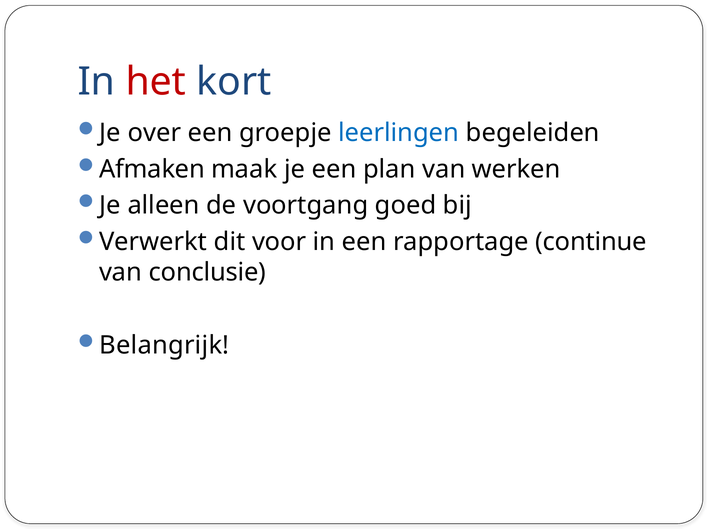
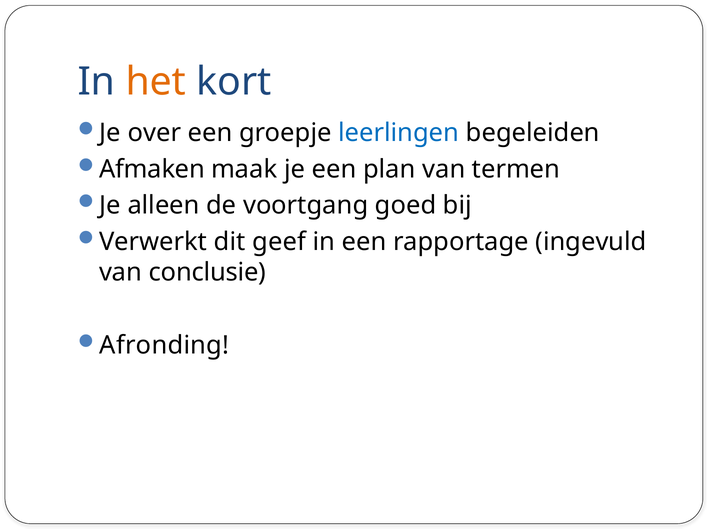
het colour: red -> orange
werken: werken -> termen
voor: voor -> geef
continue: continue -> ingevuld
Belangrijk: Belangrijk -> Afronding
